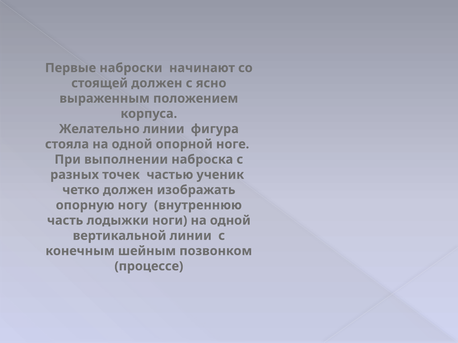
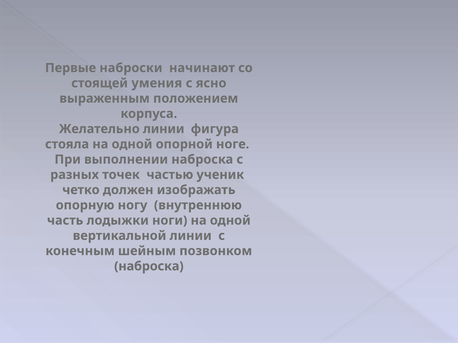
стоящей должен: должен -> умения
процессе at (149, 267): процессе -> наброска
